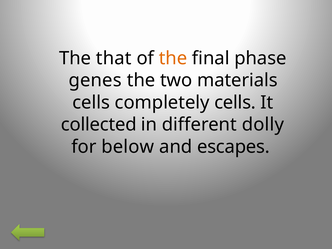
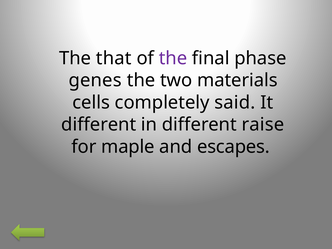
the at (173, 58) colour: orange -> purple
completely cells: cells -> said
collected at (99, 125): collected -> different
dolly: dolly -> raise
below: below -> maple
